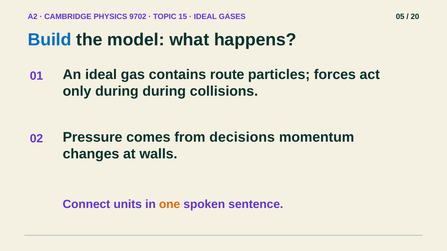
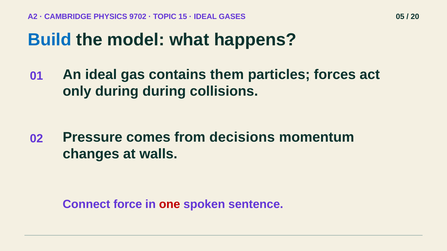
route: route -> them
units: units -> force
one colour: orange -> red
